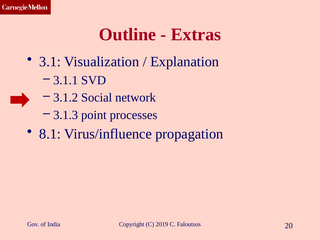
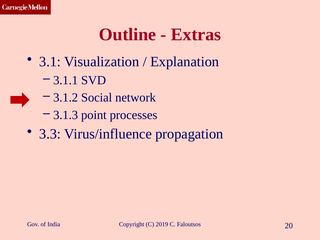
8.1: 8.1 -> 3.3
